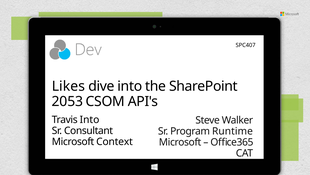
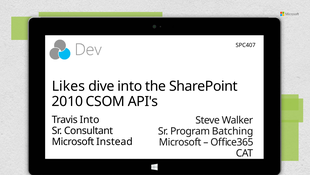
2053: 2053 -> 2010
Runtime: Runtime -> Batching
Context: Context -> Instead
